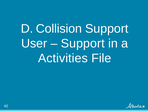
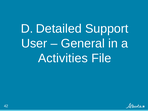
Collision: Collision -> Detailed
Support at (83, 43): Support -> General
